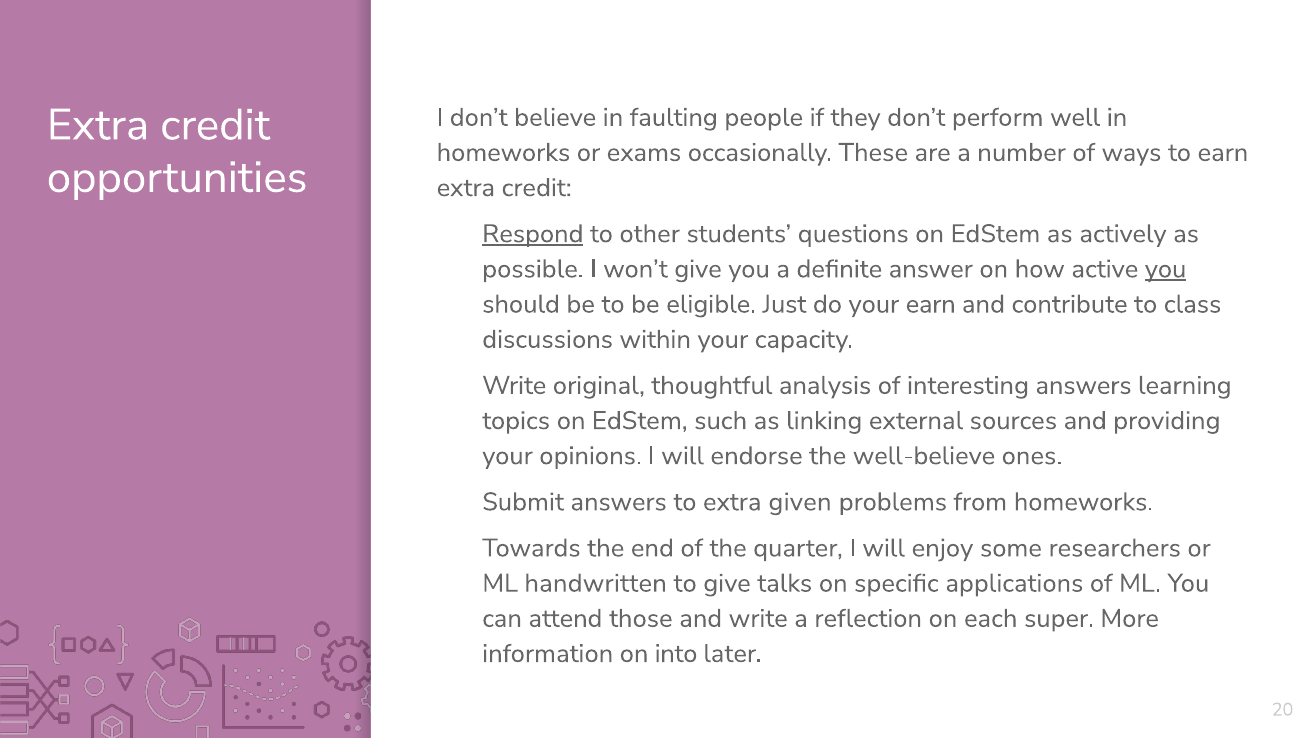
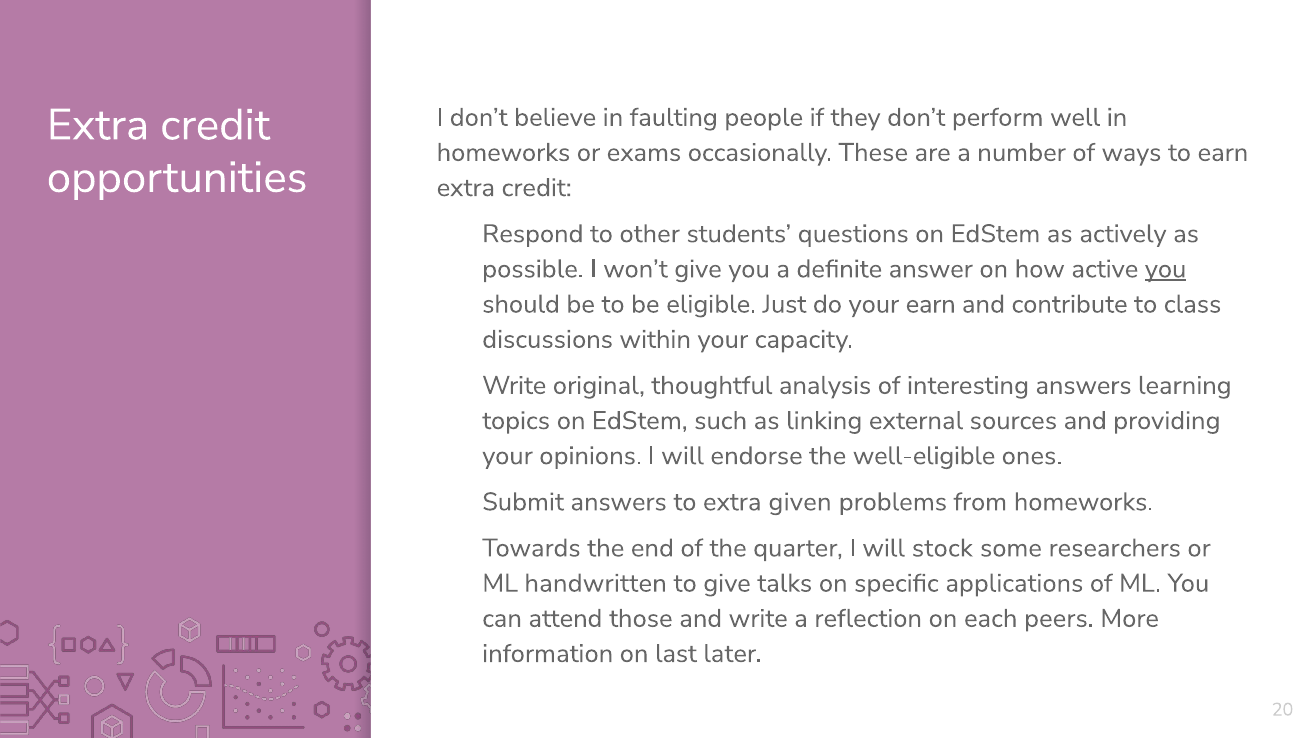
Respond underline: present -> none
well-believe: well-believe -> well-eligible
enjoy: enjoy -> stock
super: super -> peers
into: into -> last
